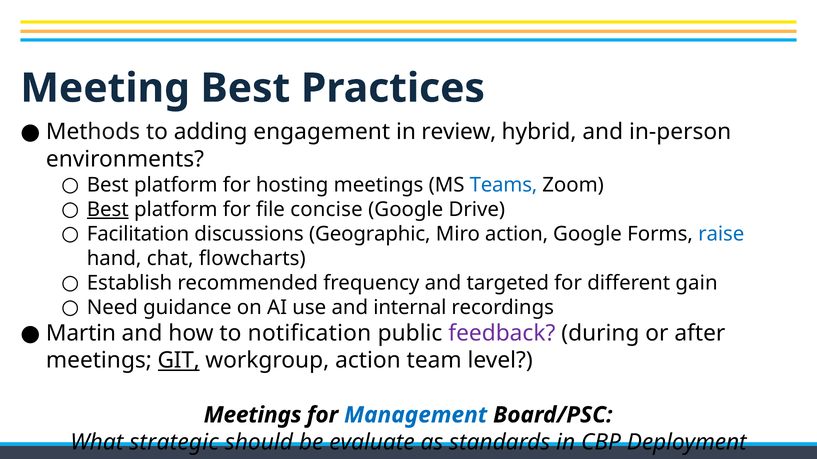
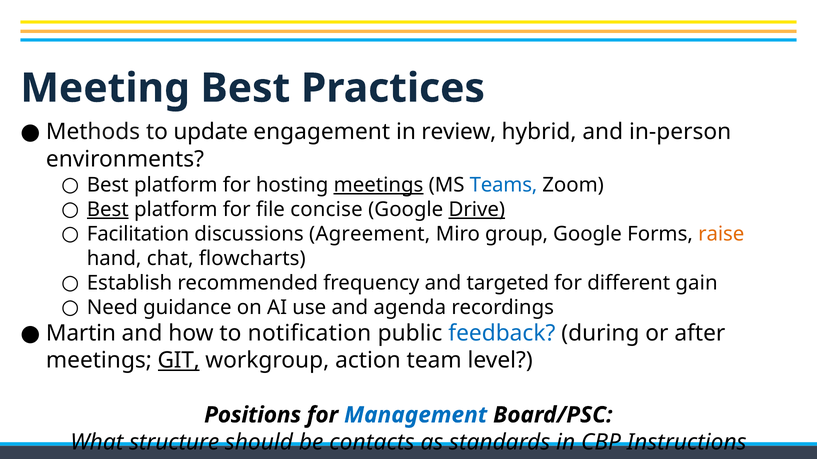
adding: adding -> update
meetings at (379, 185) underline: none -> present
Drive underline: none -> present
Geographic: Geographic -> Agreement
Miro action: action -> group
raise colour: blue -> orange
internal: internal -> agenda
feedback colour: purple -> blue
Meetings at (253, 415): Meetings -> Positions
strategic: strategic -> structure
evaluate: evaluate -> contacts
Deployment: Deployment -> Instructions
